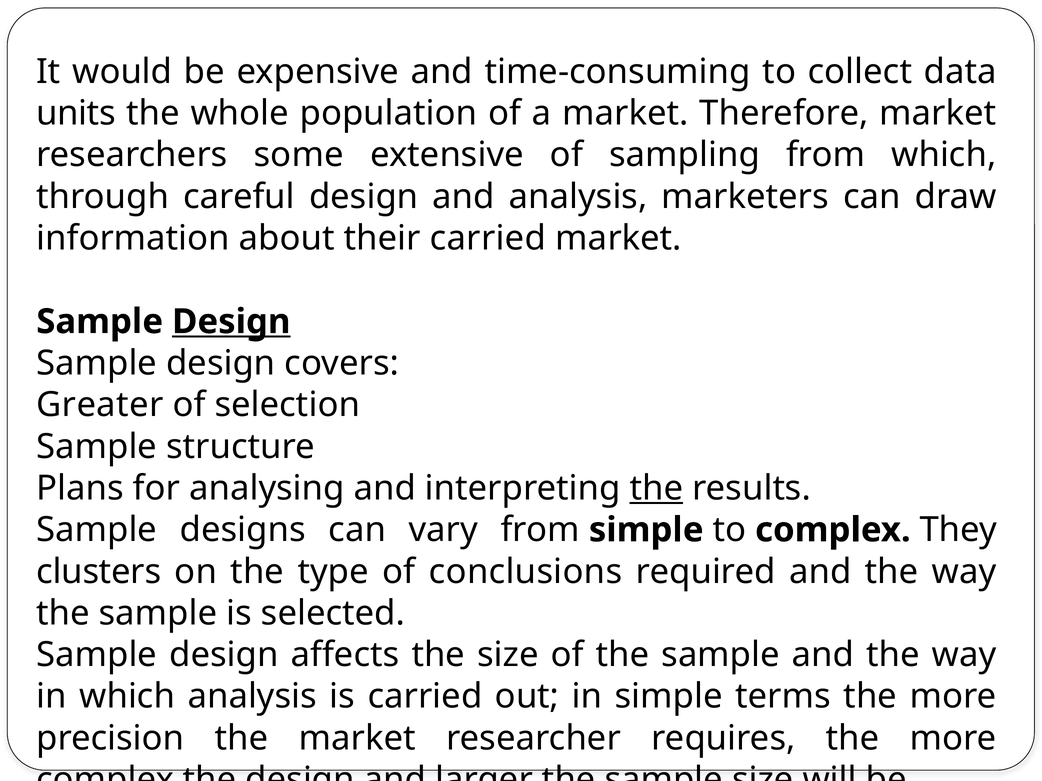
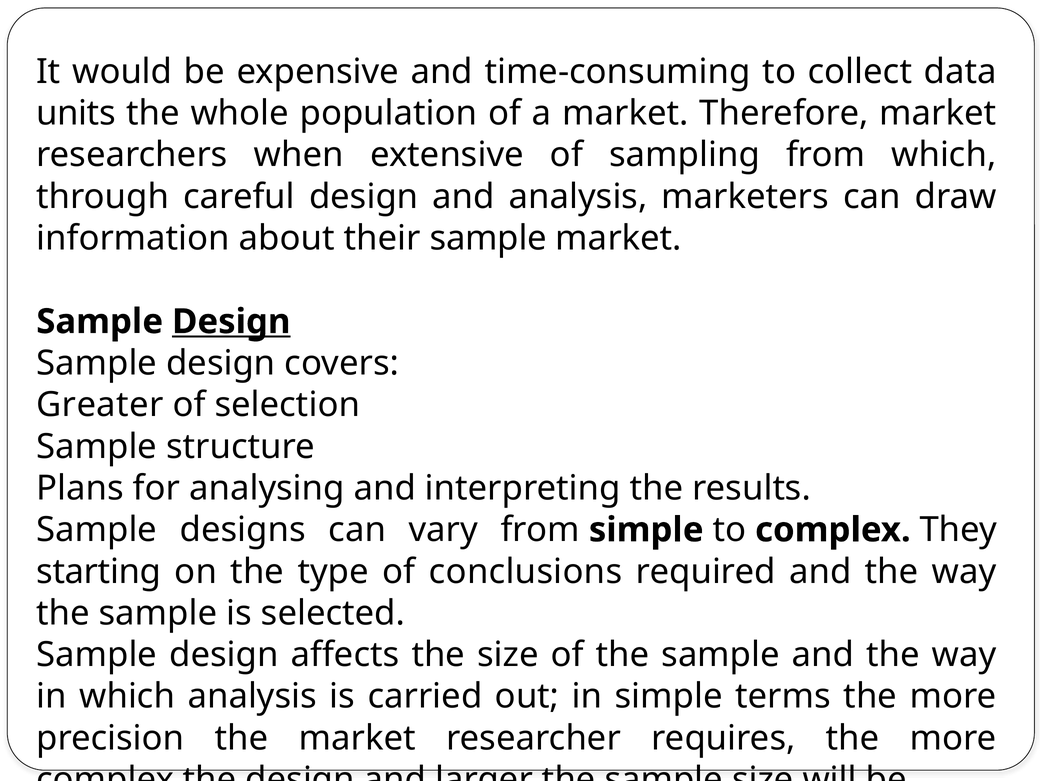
some: some -> when
their carried: carried -> sample
the at (656, 489) underline: present -> none
clusters: clusters -> starting
